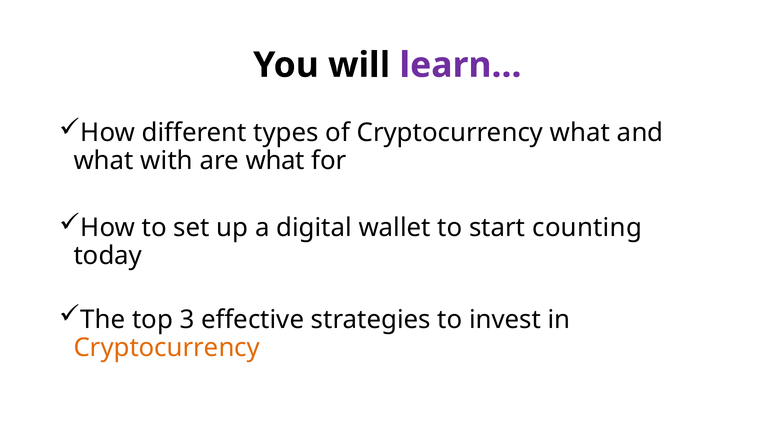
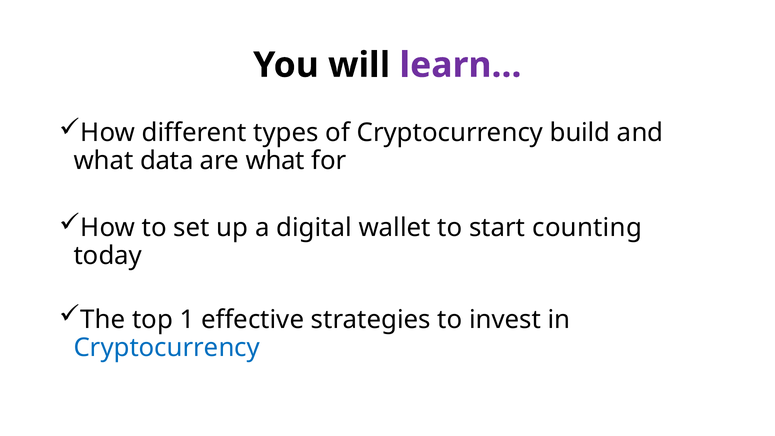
Cryptocurrency what: what -> build
with: with -> data
3: 3 -> 1
Cryptocurrency at (167, 347) colour: orange -> blue
